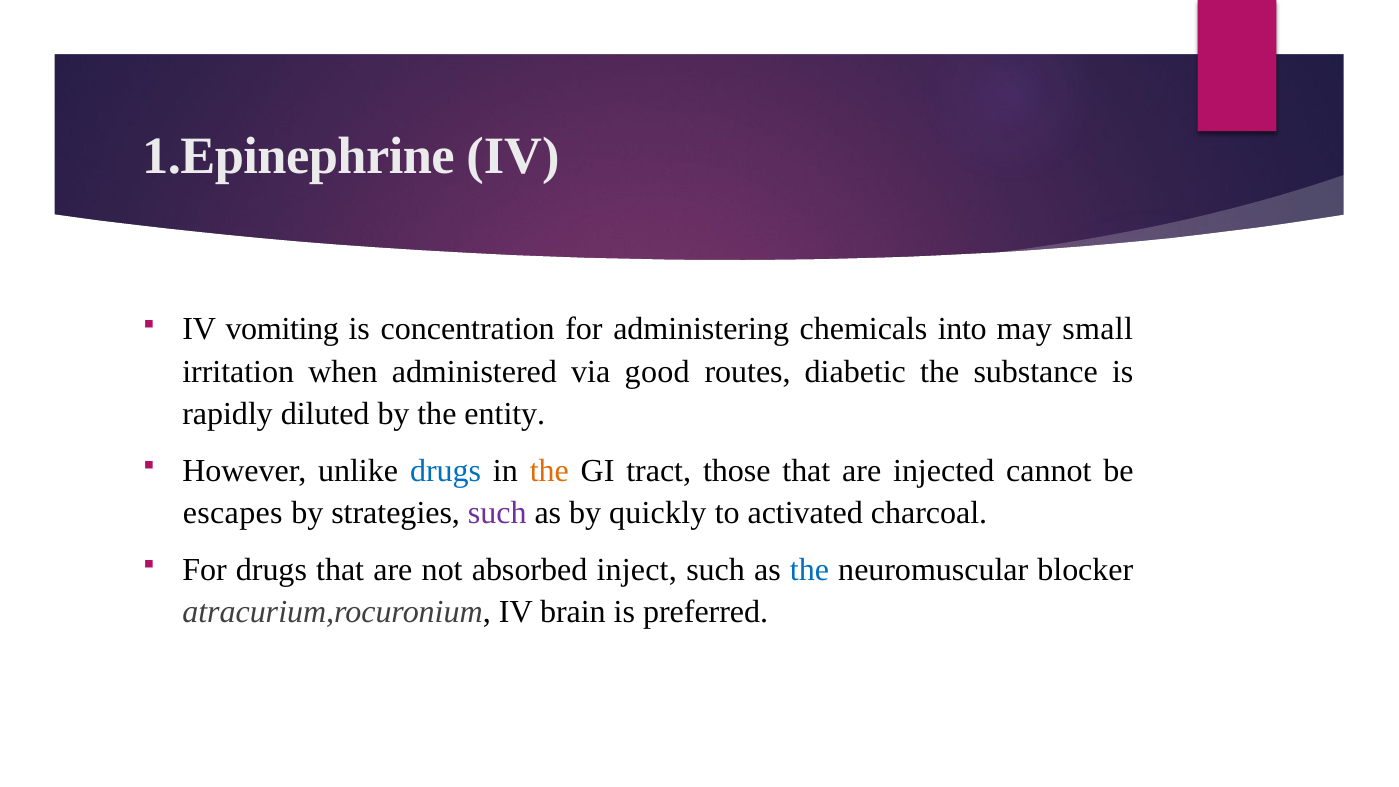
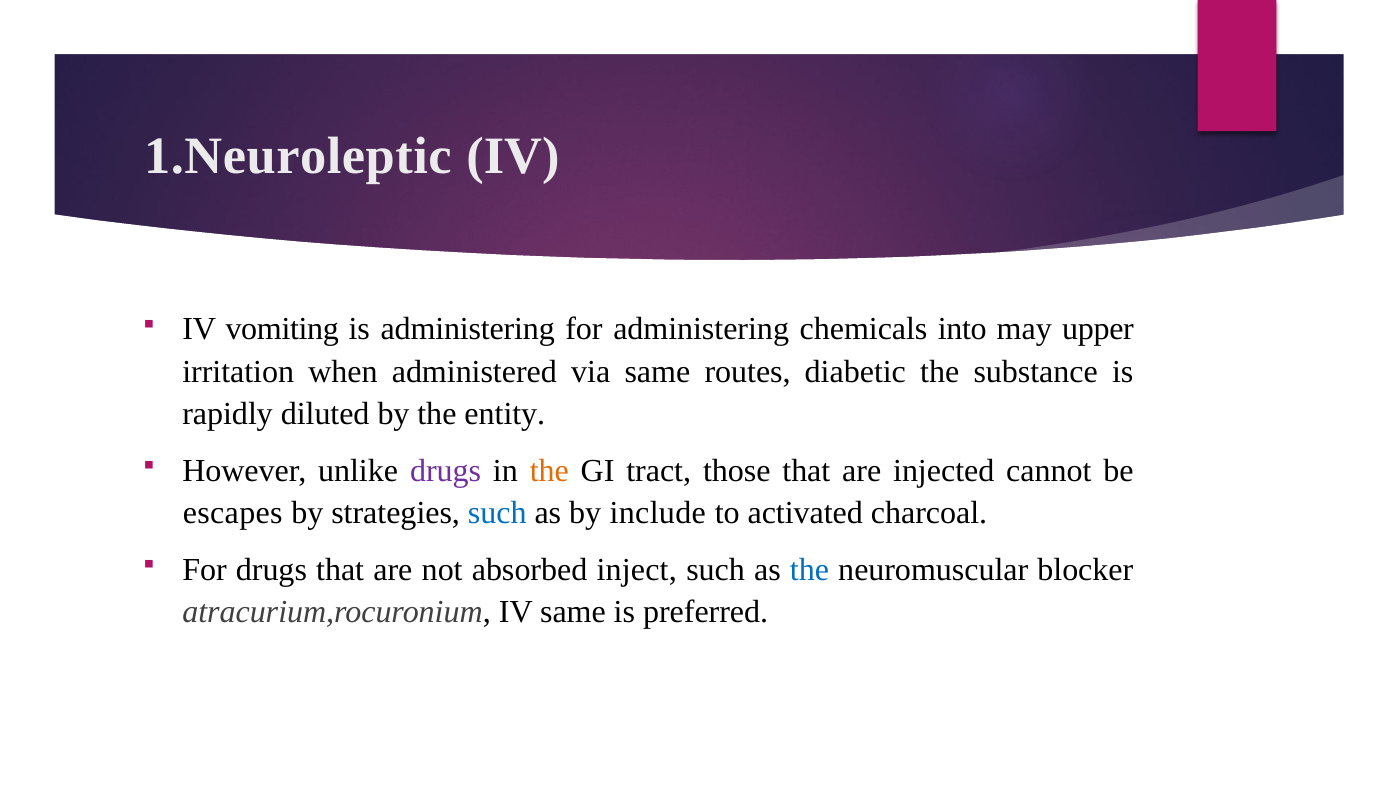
1.Epinephrine: 1.Epinephrine -> 1.Neuroleptic
is concentration: concentration -> administering
small: small -> upper
via good: good -> same
drugs at (446, 471) colour: blue -> purple
such at (497, 513) colour: purple -> blue
quickly: quickly -> include
IV brain: brain -> same
